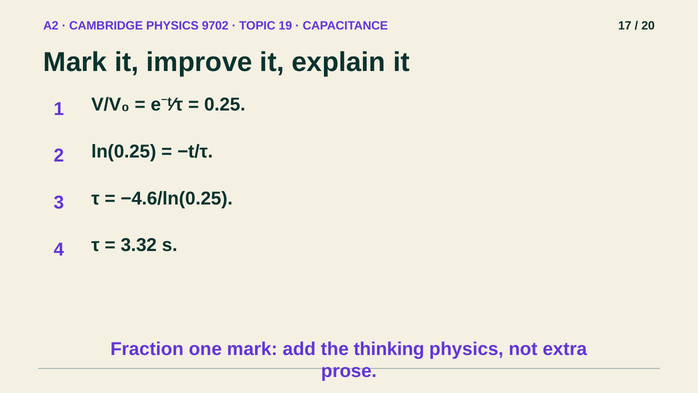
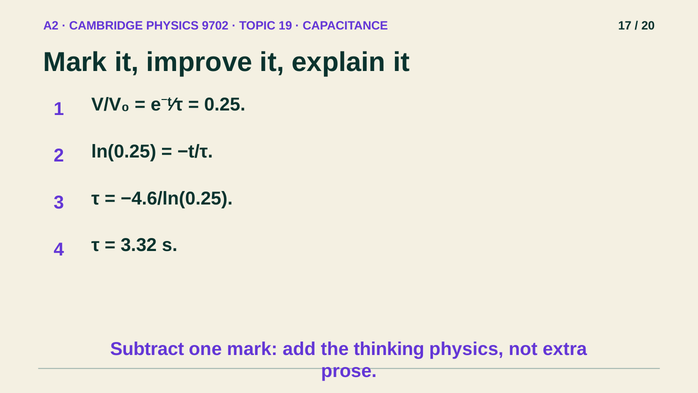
Fraction: Fraction -> Subtract
